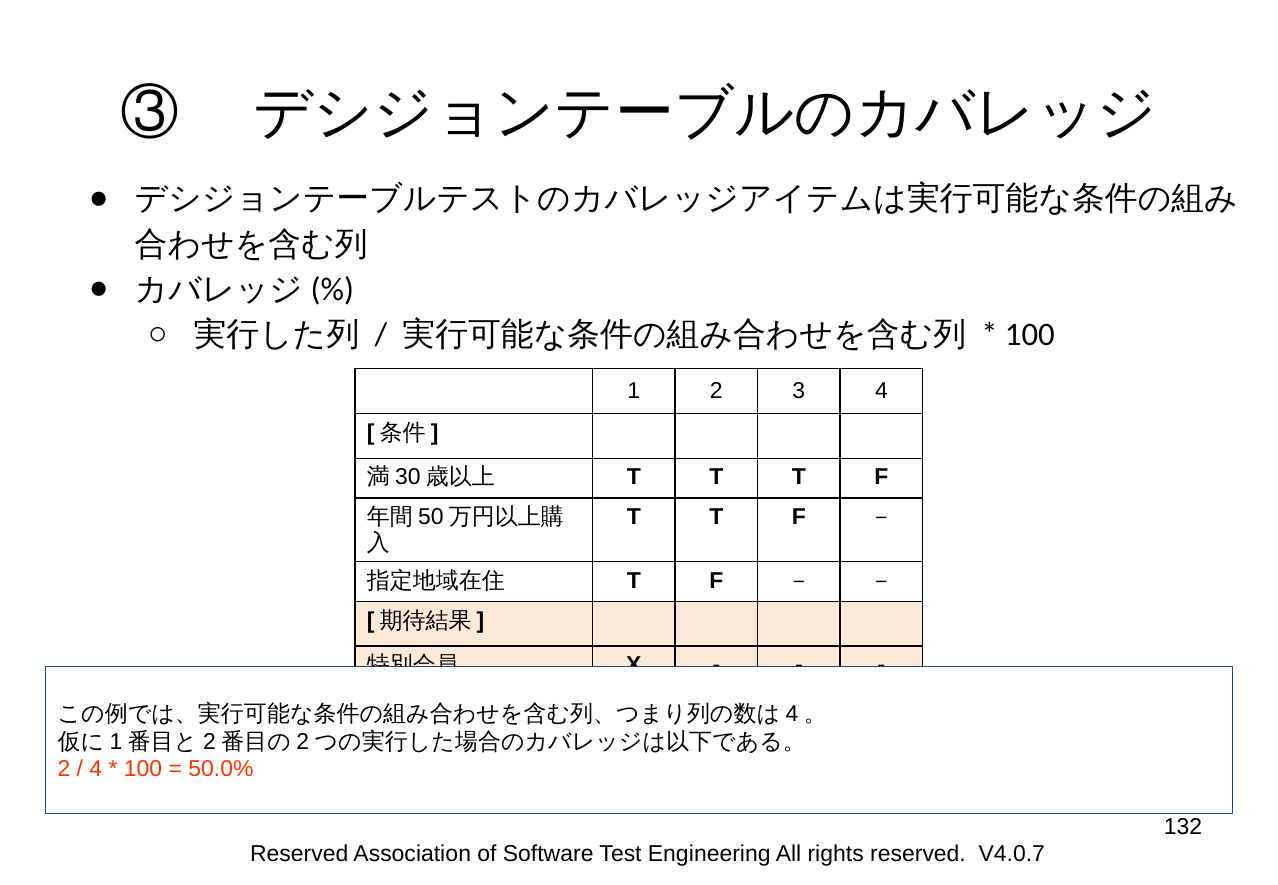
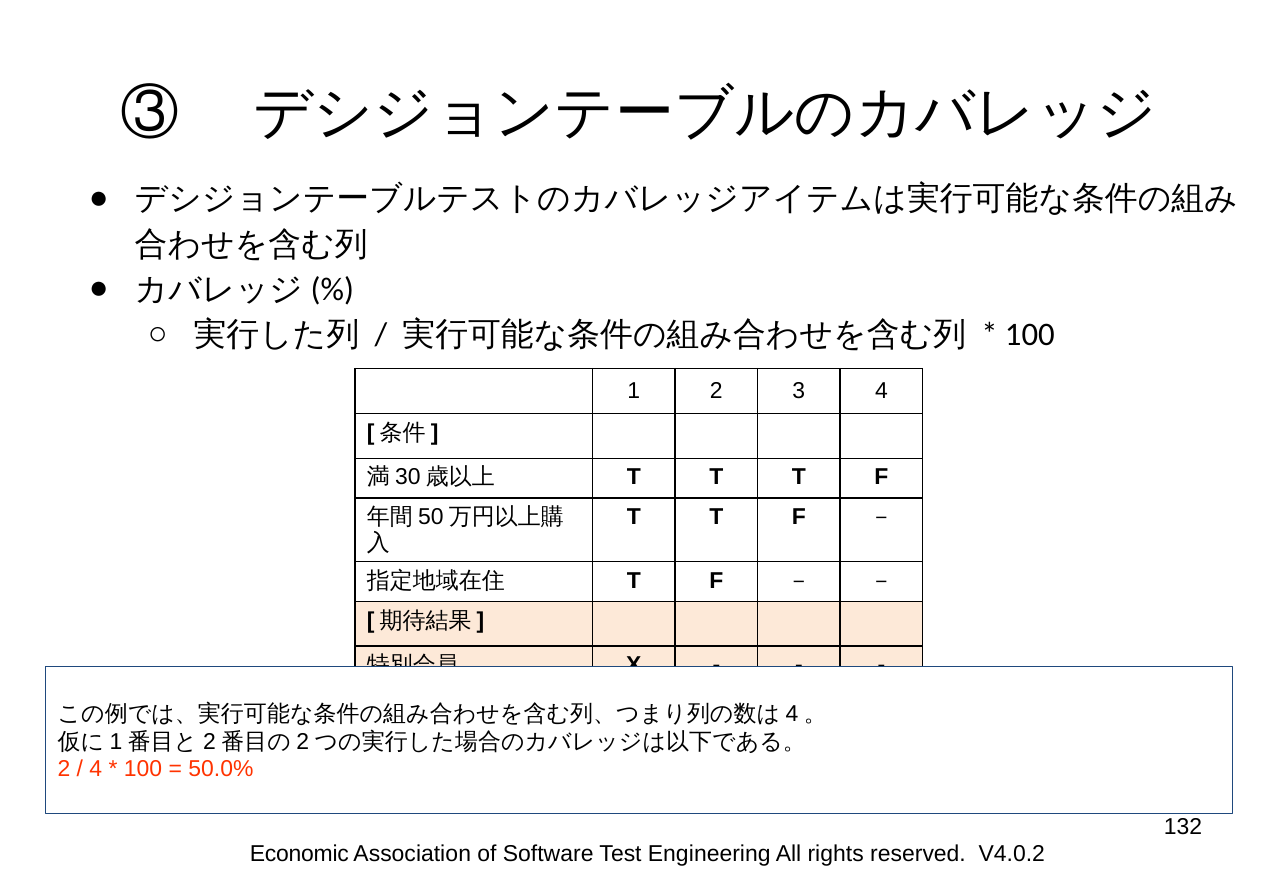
Reserved at (299, 854): Reserved -> Economic
V4.0.7: V4.0.7 -> V4.0.2
